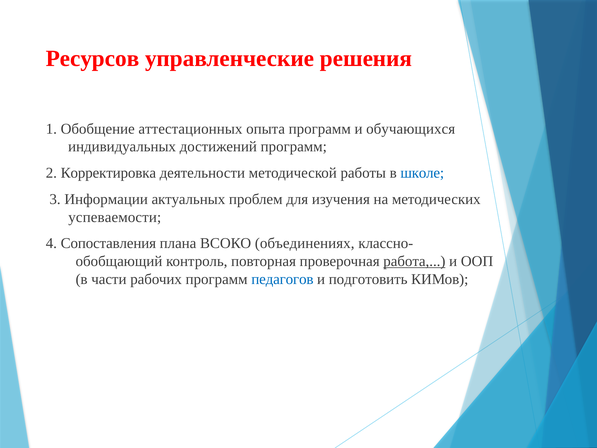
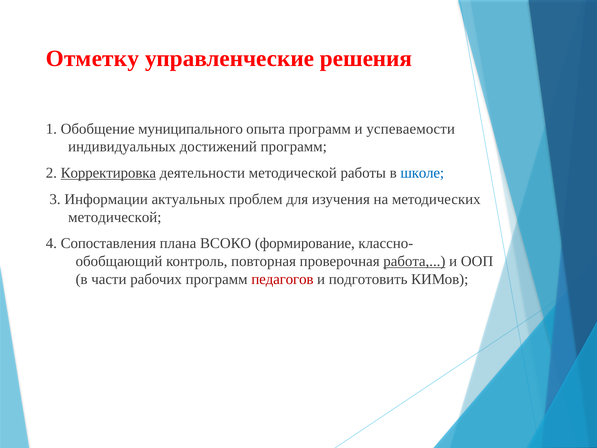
Ресурсов: Ресурсов -> Отметку
аттестационных: аттестационных -> муниципального
обучающихся: обучающихся -> успеваемости
Корректировка underline: none -> present
успеваемости at (115, 217): успеваемости -> методической
объединениях: объединениях -> формирование
педагогов colour: blue -> red
